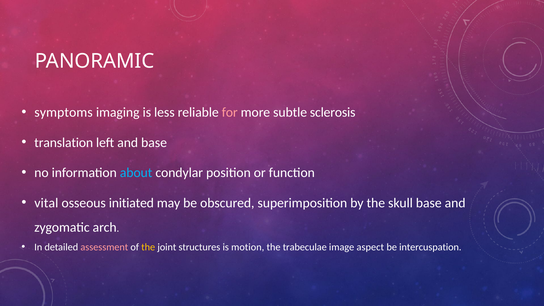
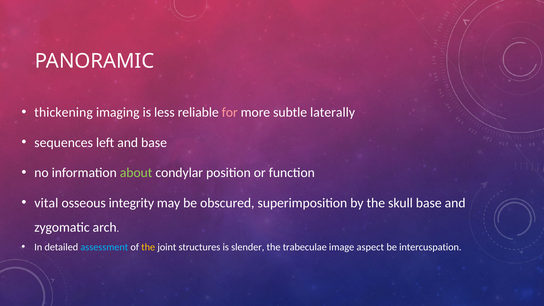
symptoms: symptoms -> thickening
sclerosis: sclerosis -> laterally
translation: translation -> sequences
about colour: light blue -> light green
initiated: initiated -> integrity
assessment colour: pink -> light blue
motion: motion -> slender
